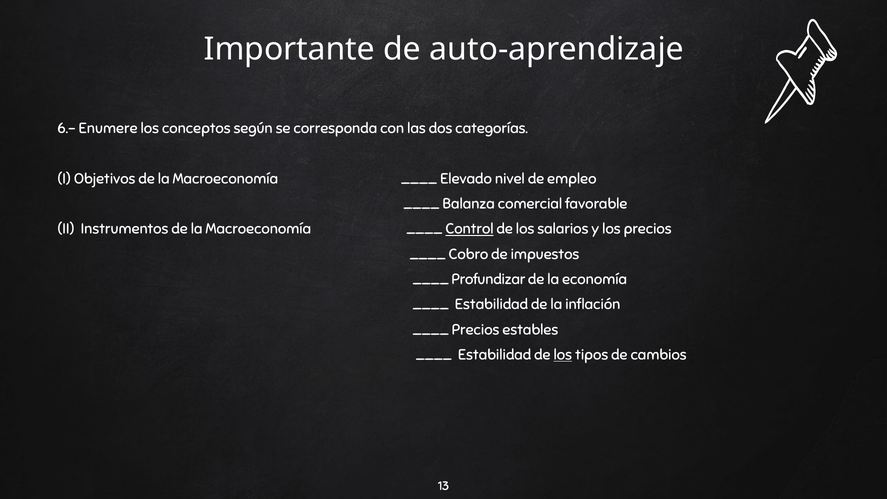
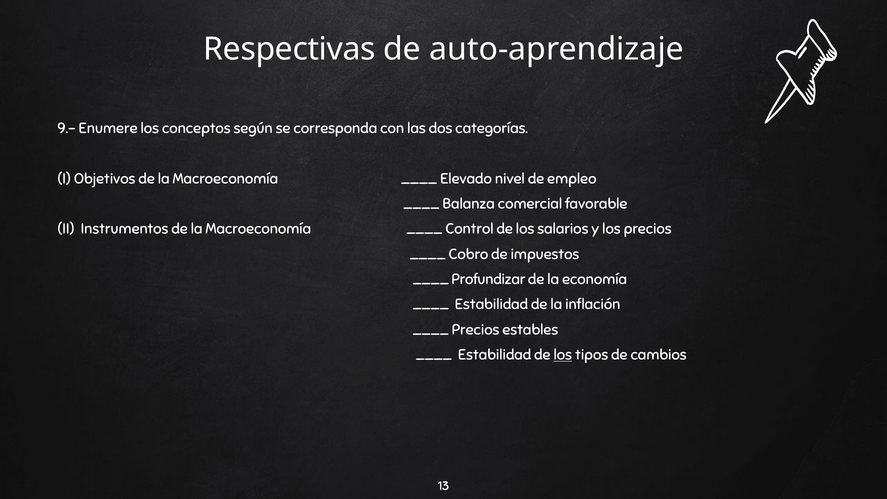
Importante: Importante -> Respectivas
6.-: 6.- -> 9.-
Control underline: present -> none
